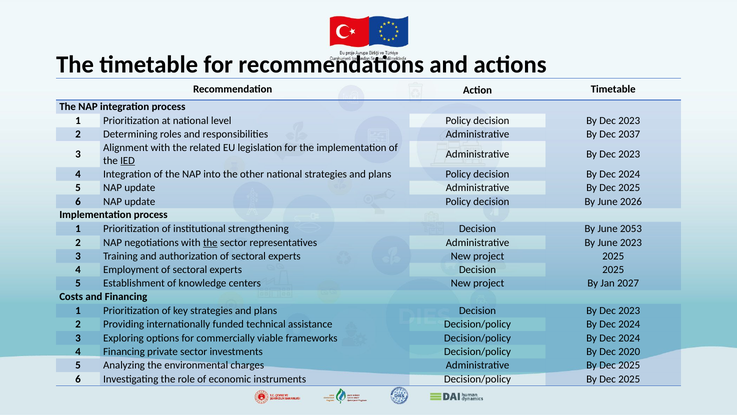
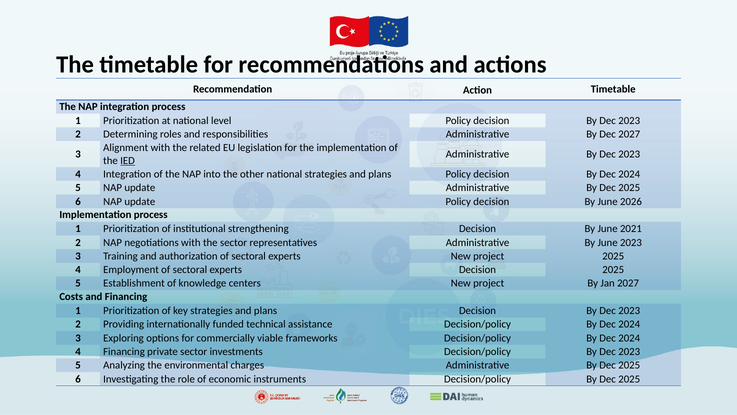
Dec 2037: 2037 -> 2027
2053: 2053 -> 2021
the at (210, 242) underline: present -> none
Decision/policy By Dec 2020: 2020 -> 2023
